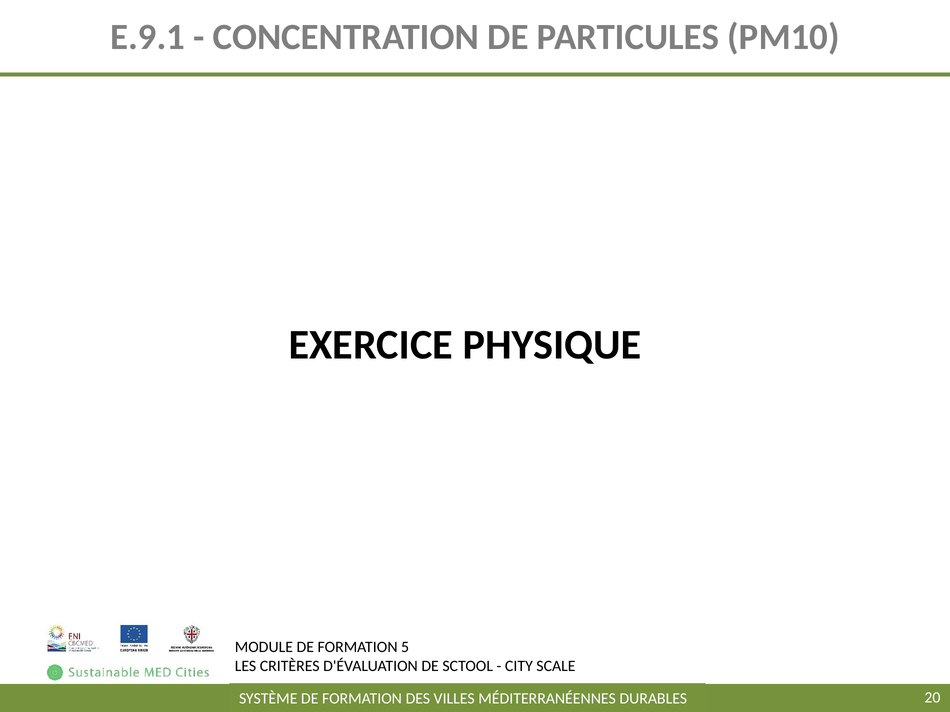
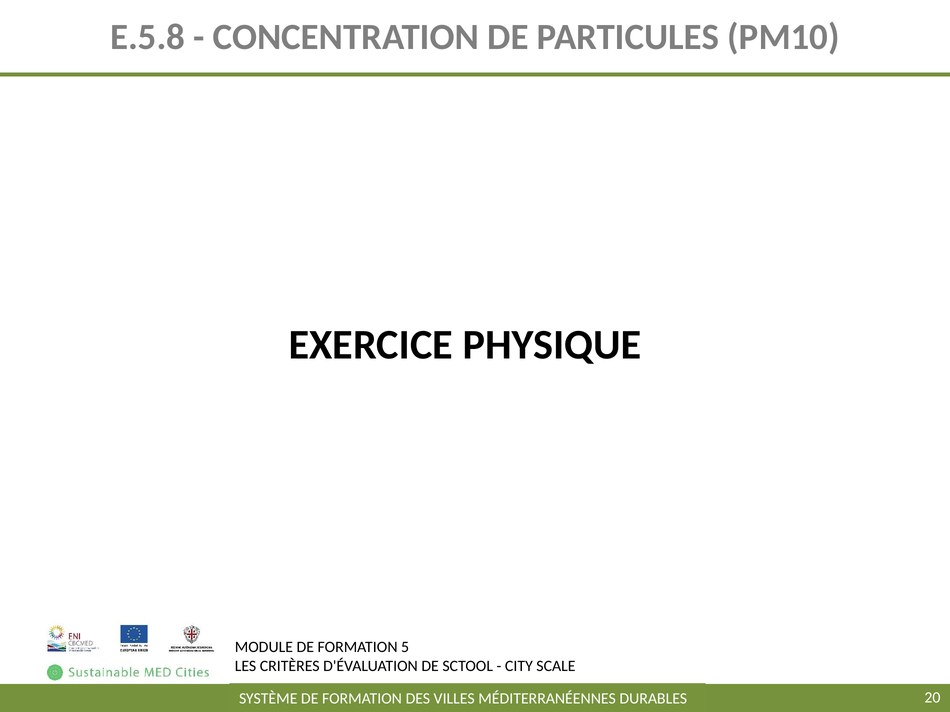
E.9.1: E.9.1 -> E.5.8
